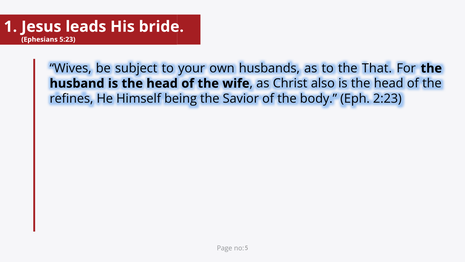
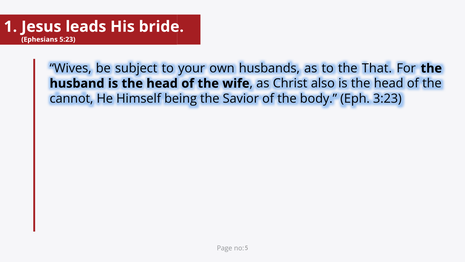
refines: refines -> cannot
2:23: 2:23 -> 3:23
